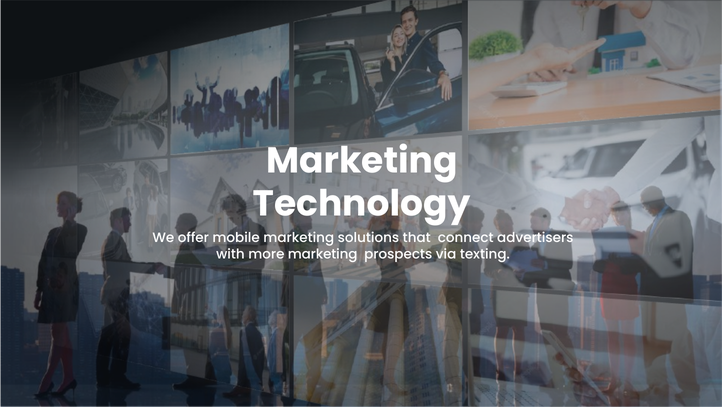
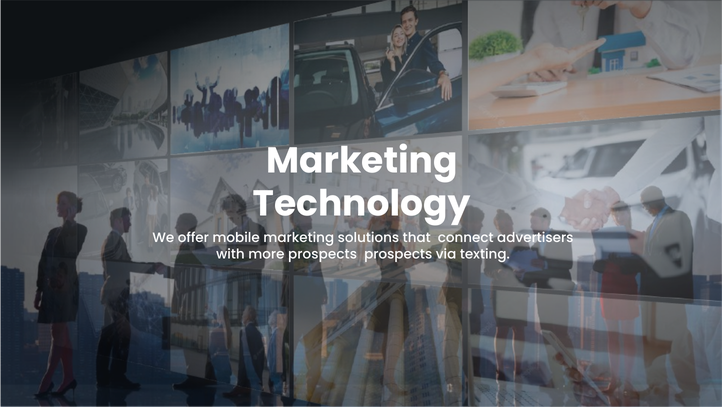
more marketing: marketing -> prospects
